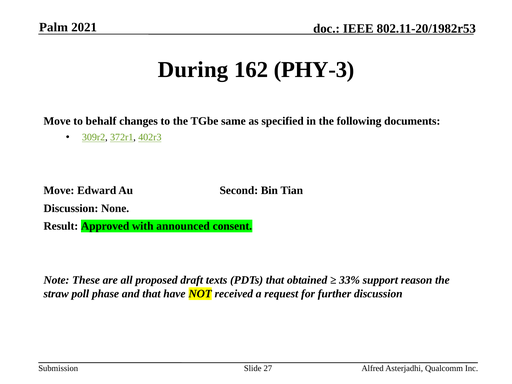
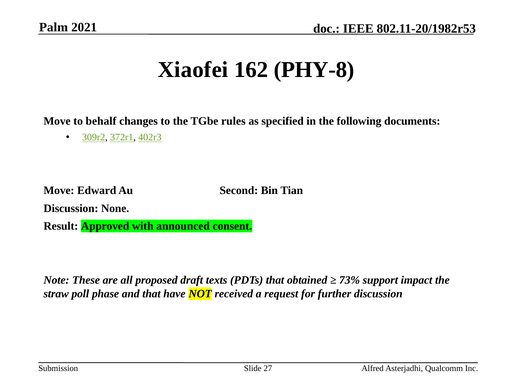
During: During -> Xiaofei
PHY-3: PHY-3 -> PHY-8
same: same -> rules
33%: 33% -> 73%
reason: reason -> impact
